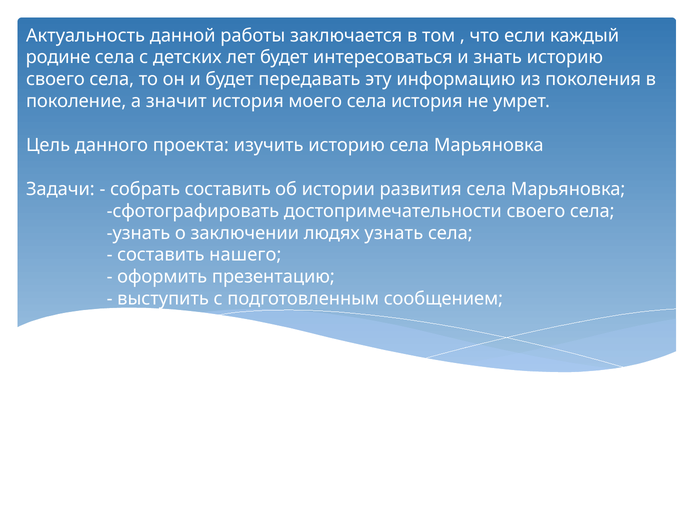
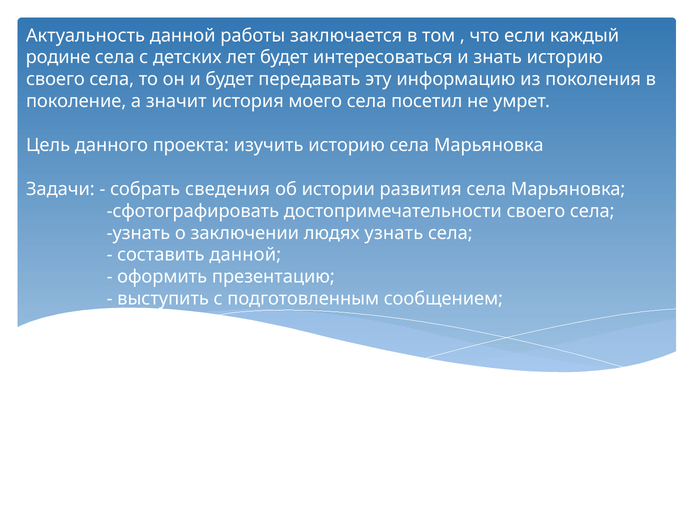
села история: история -> посетил
собрать составить: составить -> сведения
составить нашего: нашего -> данной
